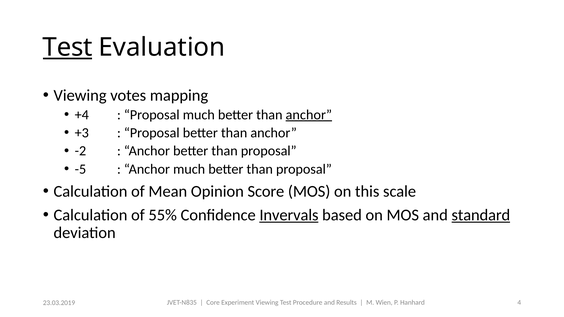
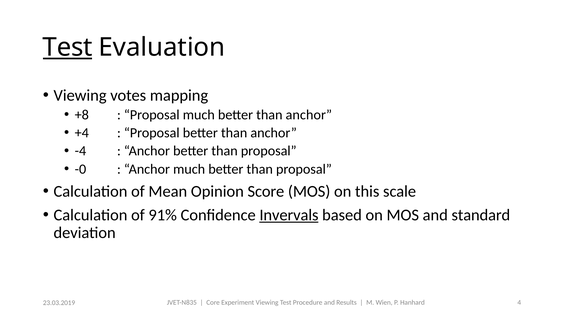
+4: +4 -> +8
anchor at (309, 115) underline: present -> none
+3: +3 -> +4
-2: -2 -> -4
-5: -5 -> -0
55%: 55% -> 91%
standard underline: present -> none
